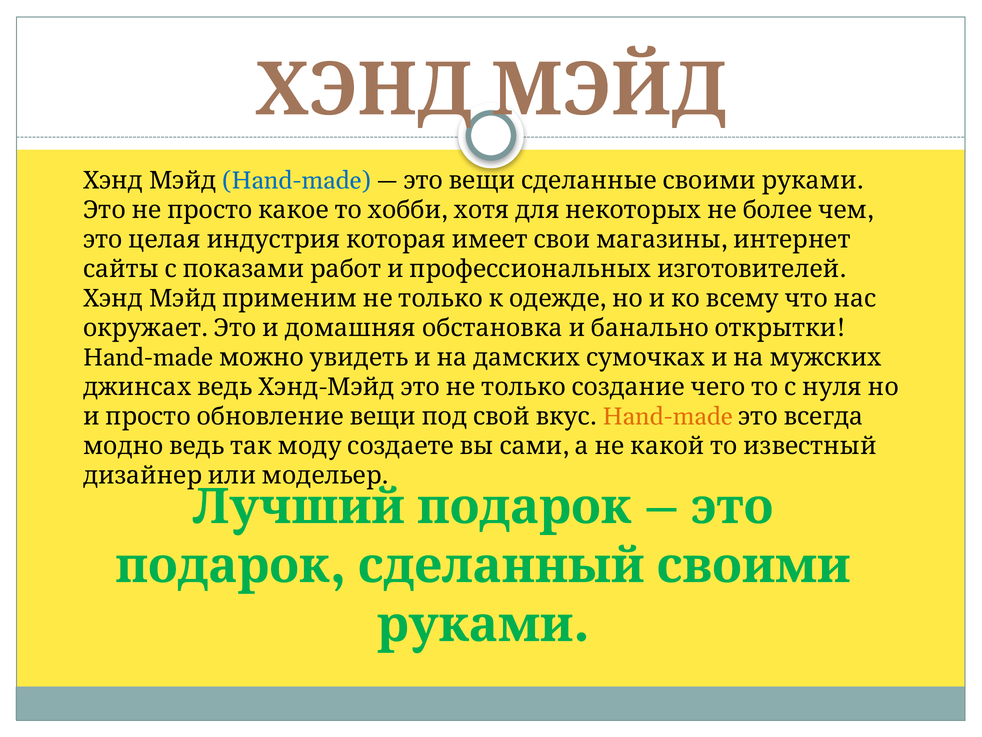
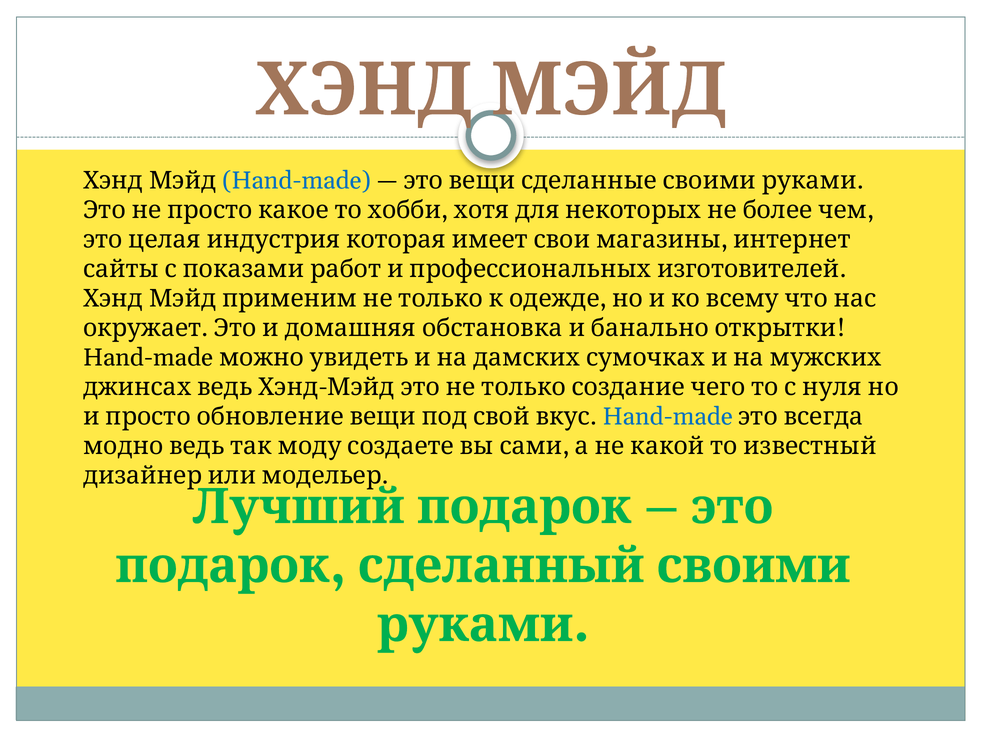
Hand-made at (668, 416) colour: orange -> blue
